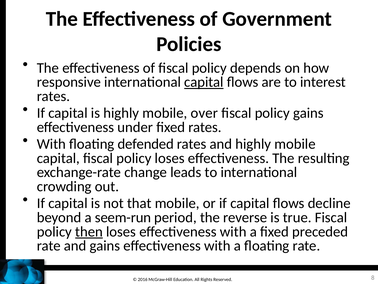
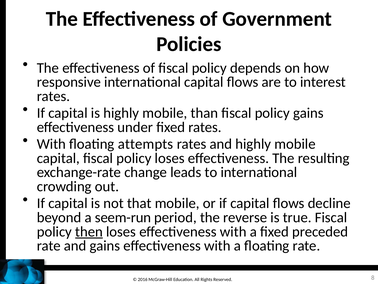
capital at (204, 82) underline: present -> none
over: over -> than
defended: defended -> attempts
